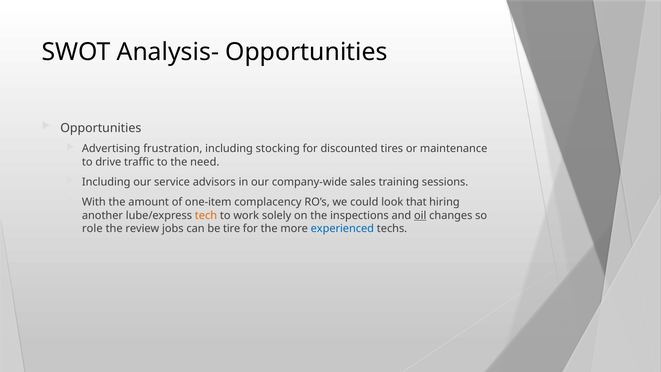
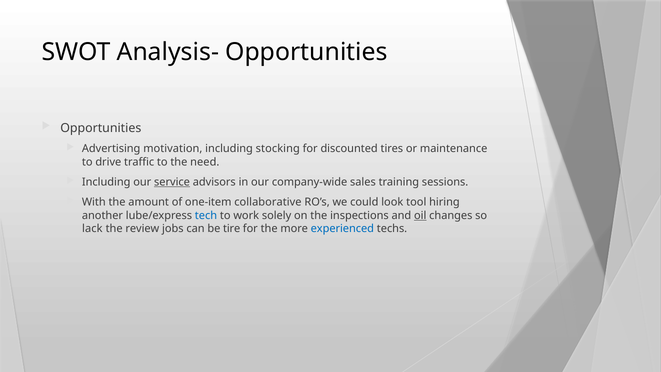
frustration: frustration -> motivation
service underline: none -> present
complacency: complacency -> collaborative
that: that -> tool
tech colour: orange -> blue
role: role -> lack
